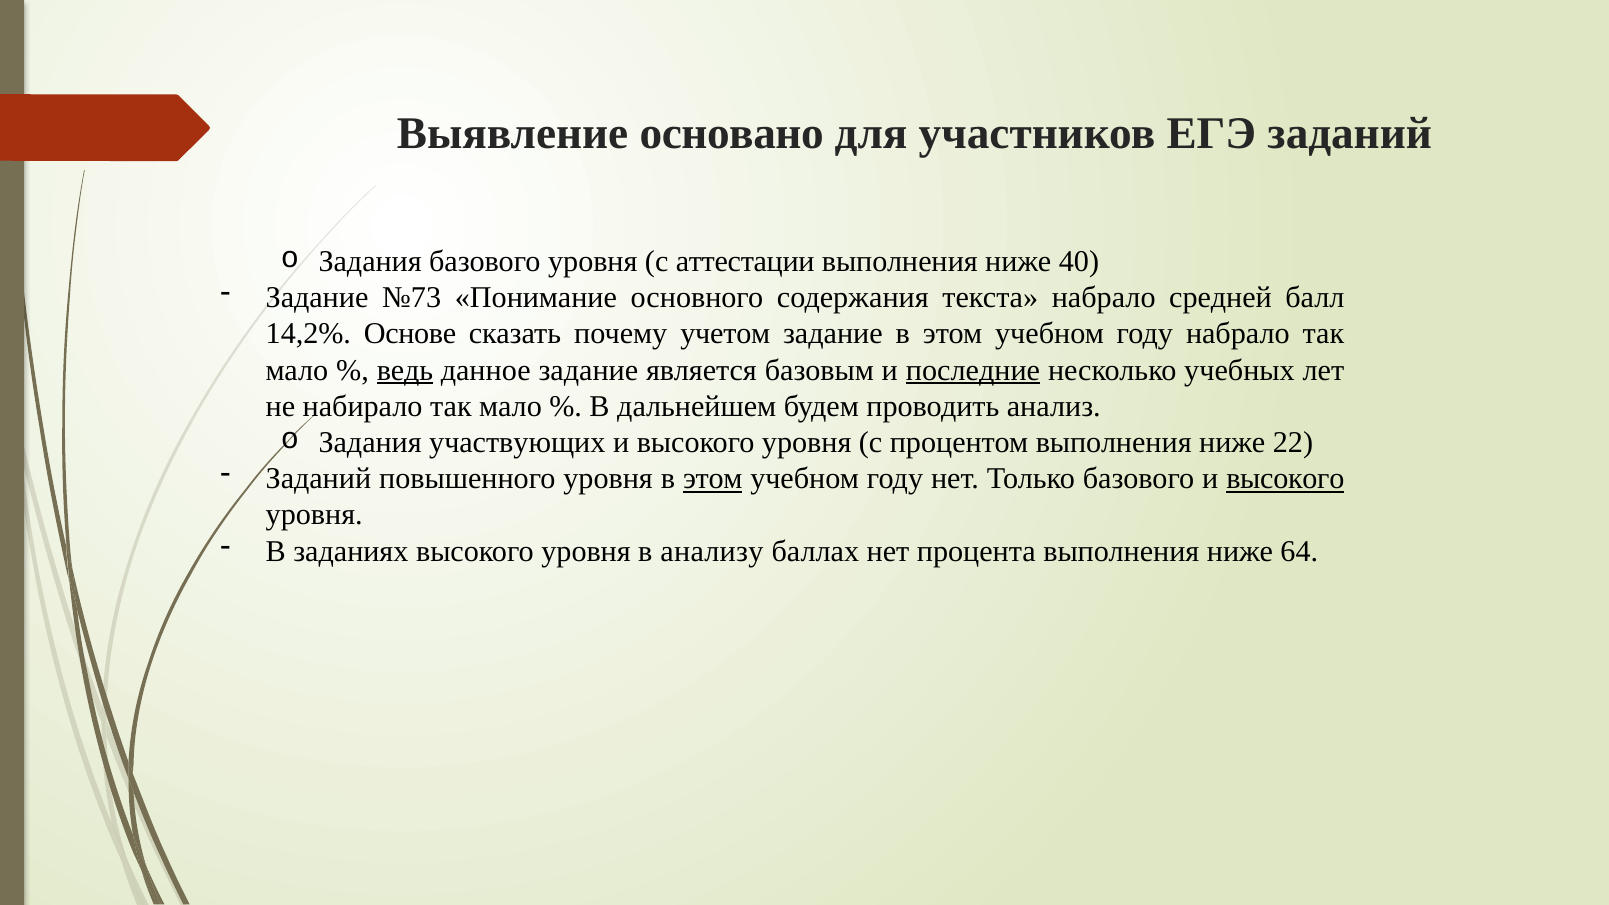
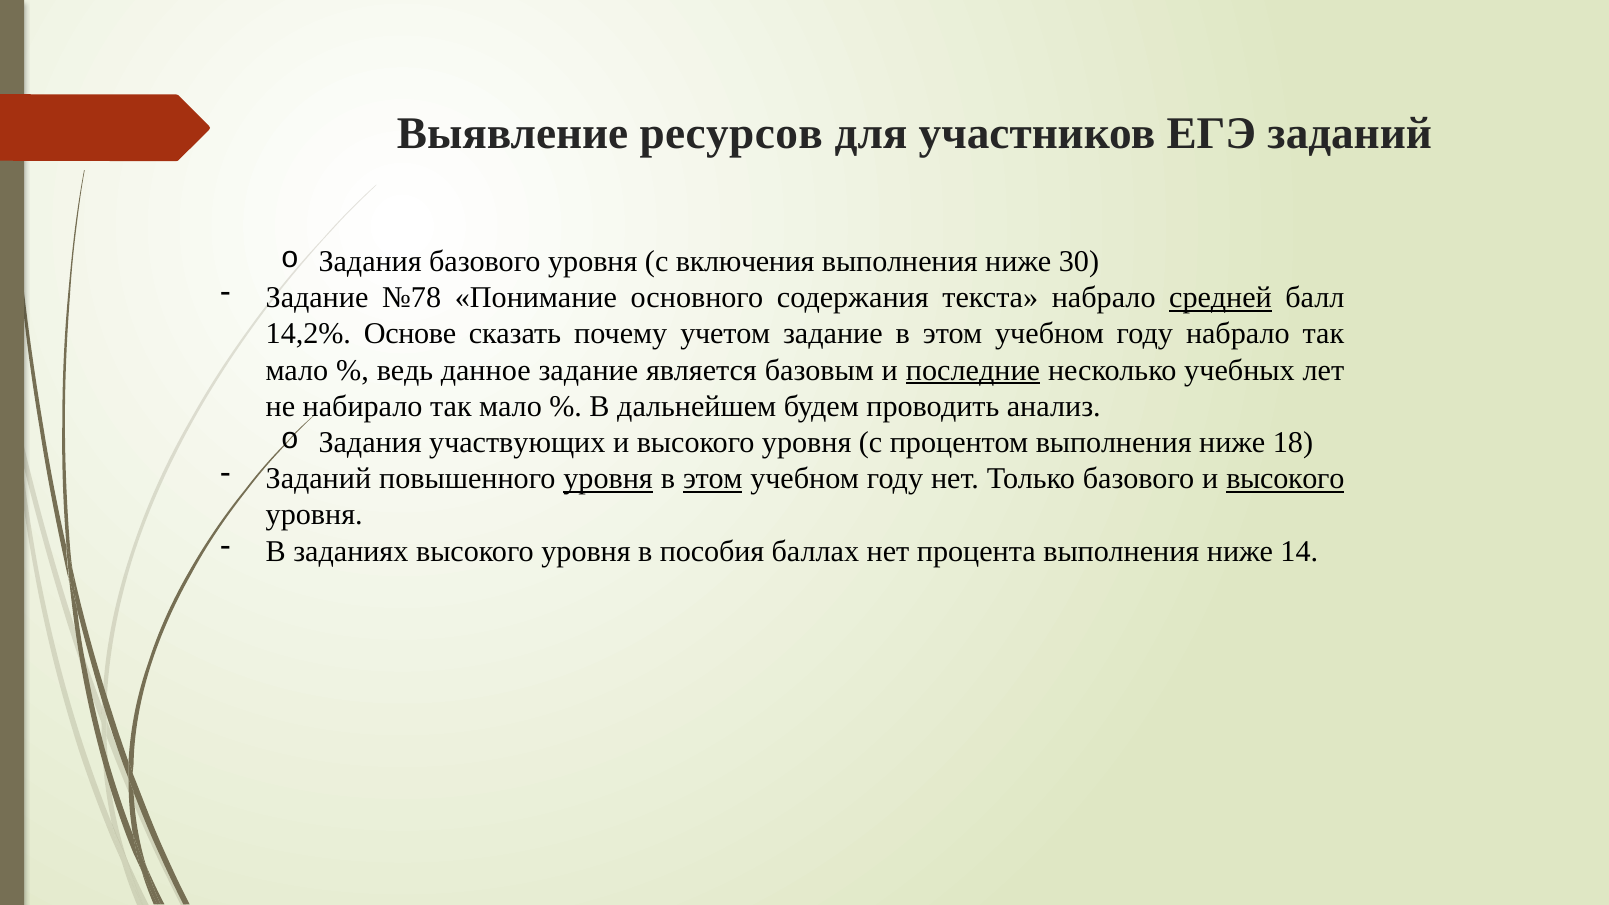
основано: основано -> ресурсов
аттестации: аттестации -> включения
40: 40 -> 30
№73: №73 -> №78
средней underline: none -> present
ведь underline: present -> none
22: 22 -> 18
уровня at (608, 479) underline: none -> present
анализу: анализу -> пособия
64: 64 -> 14
